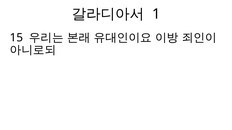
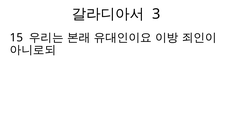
1: 1 -> 3
